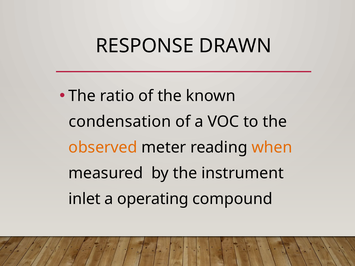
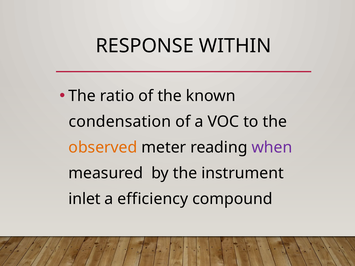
DRAWN: DRAWN -> WITHIN
when colour: orange -> purple
operating: operating -> efficiency
